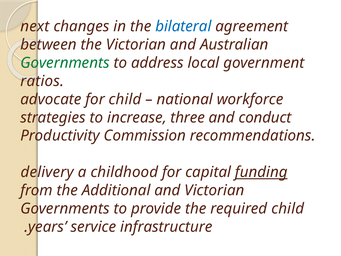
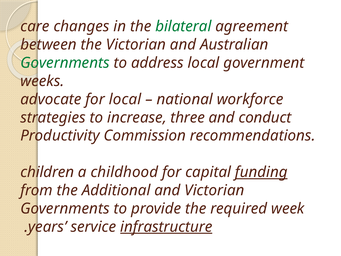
next: next -> care
bilateral colour: blue -> green
ratios: ratios -> weeks
for child: child -> local
delivery: delivery -> children
required child: child -> week
infrastructure underline: none -> present
